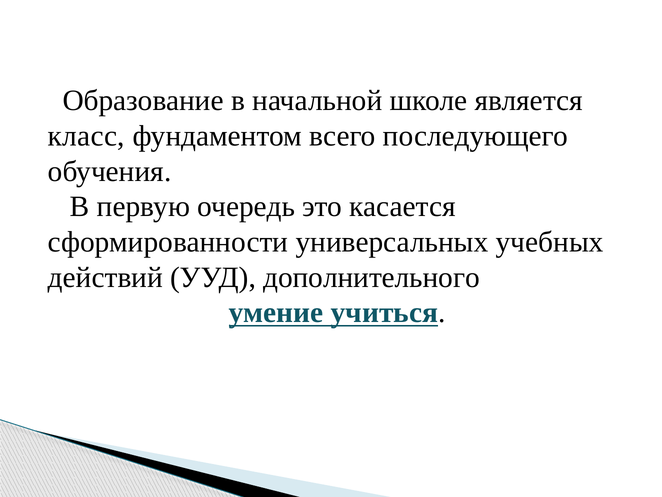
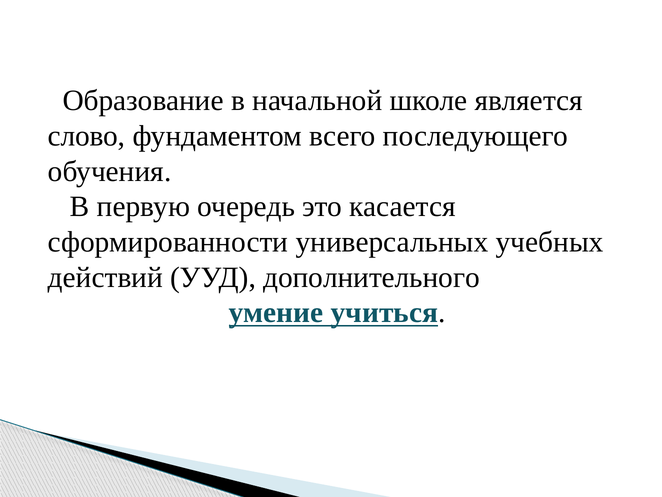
класс: класс -> слово
